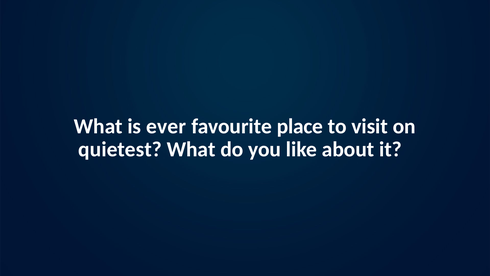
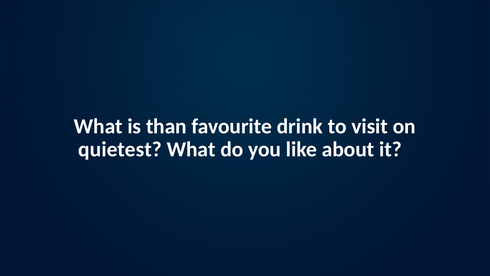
ever: ever -> than
place: place -> drink
